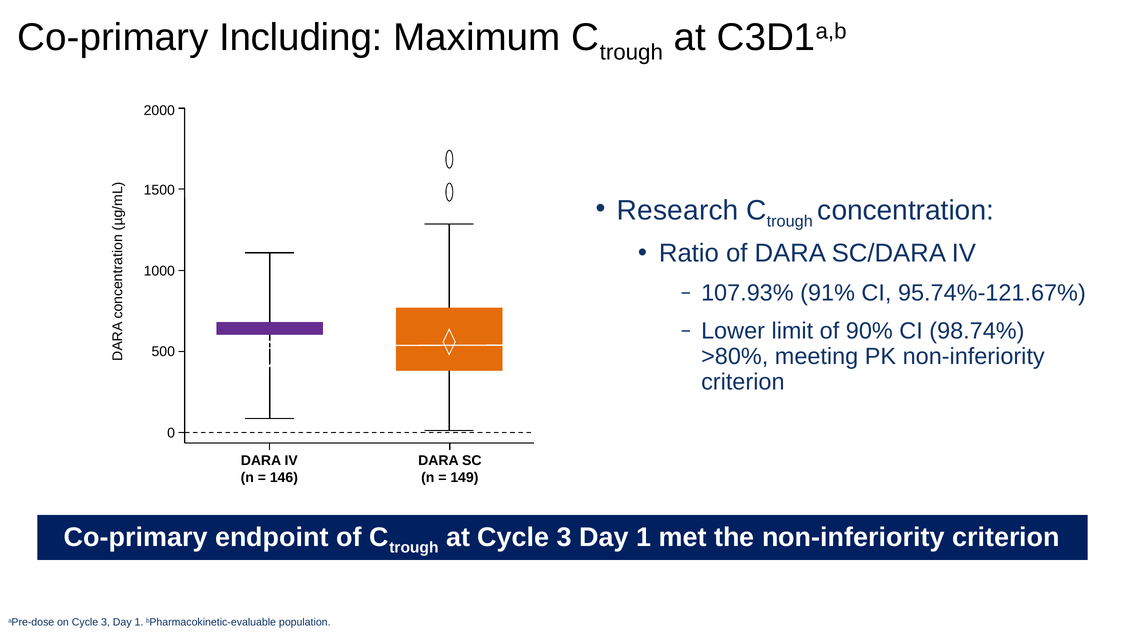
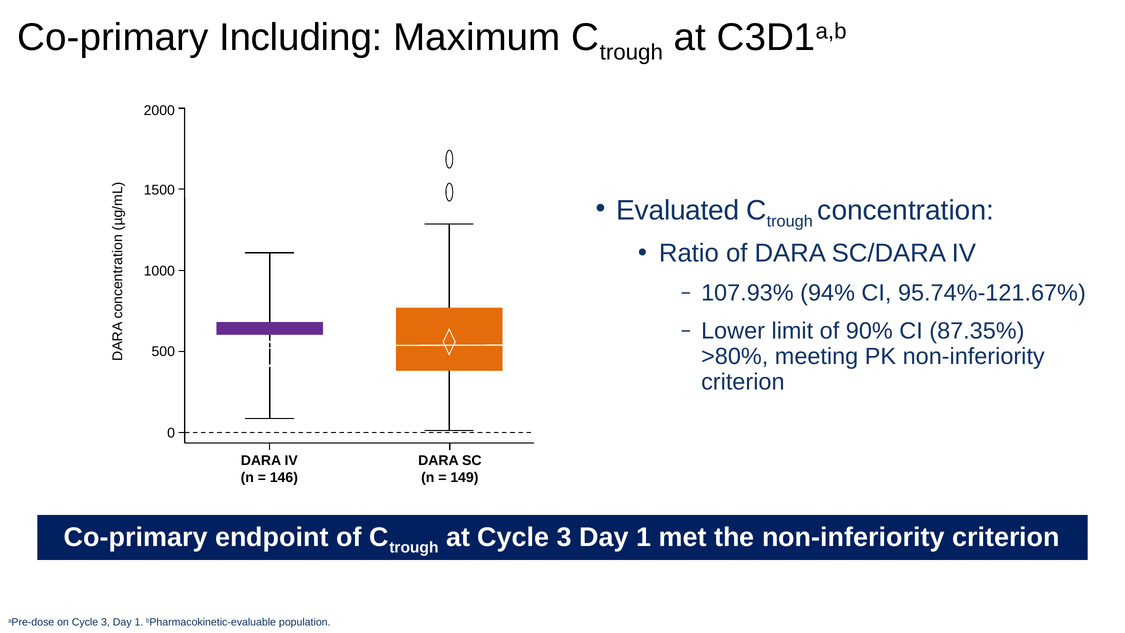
Research: Research -> Evaluated
91%: 91% -> 94%
98.74%: 98.74% -> 87.35%
